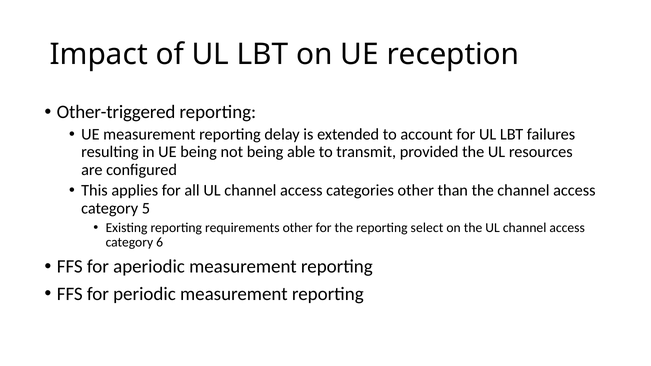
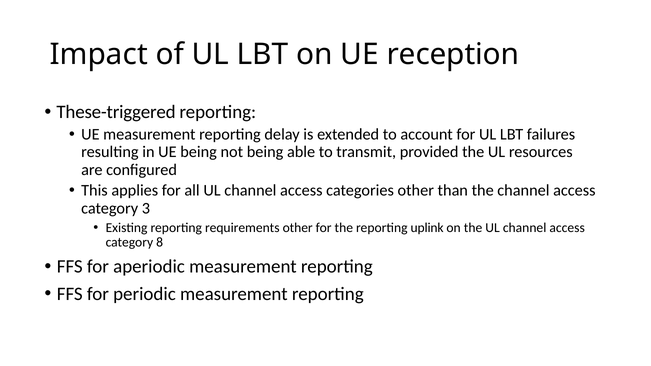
Other-triggered: Other-triggered -> These-triggered
5: 5 -> 3
select: select -> uplink
6: 6 -> 8
